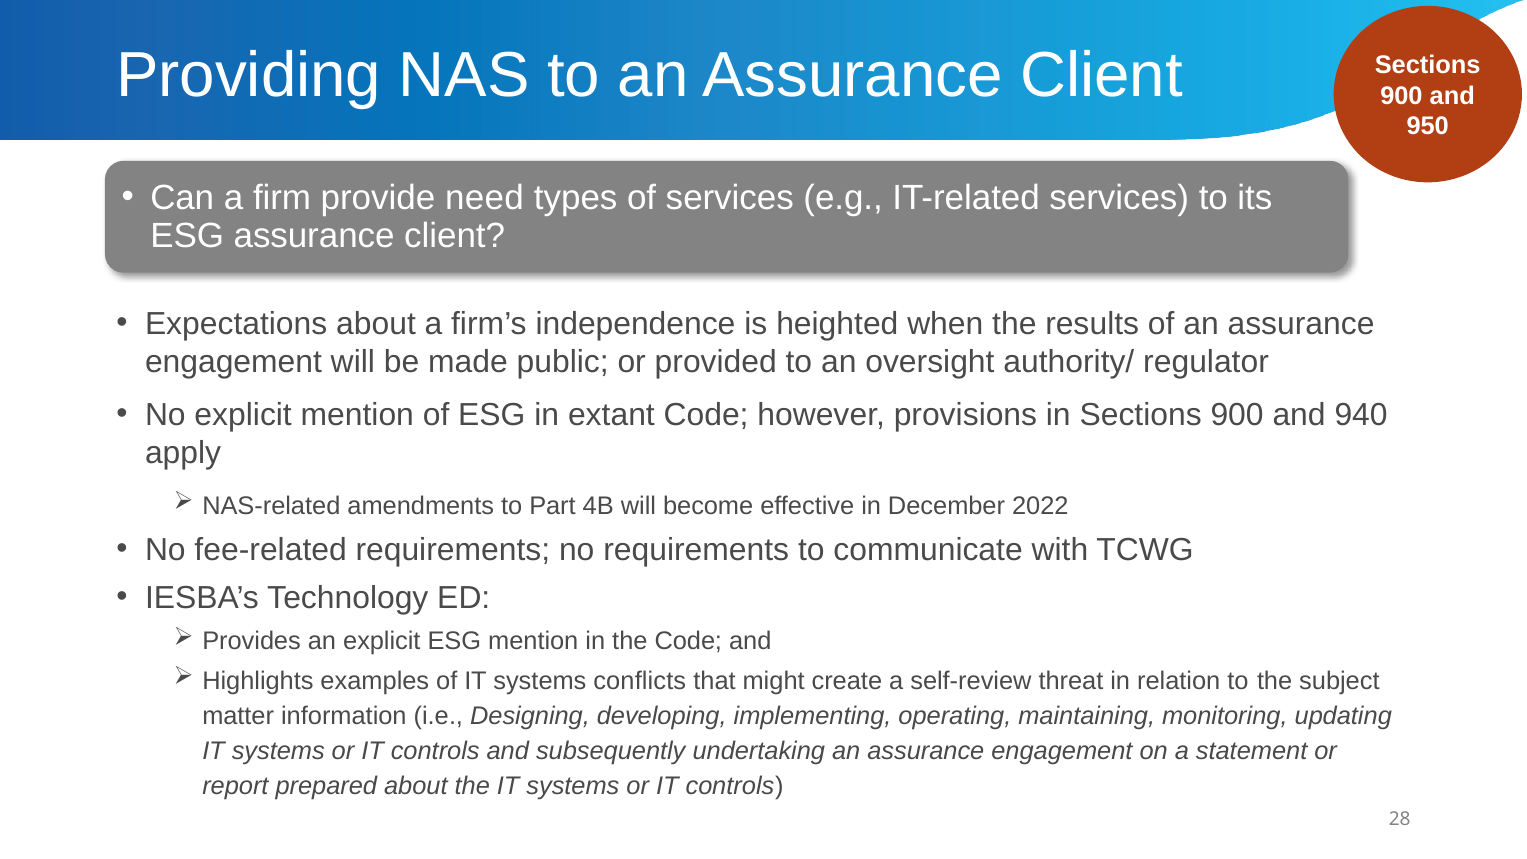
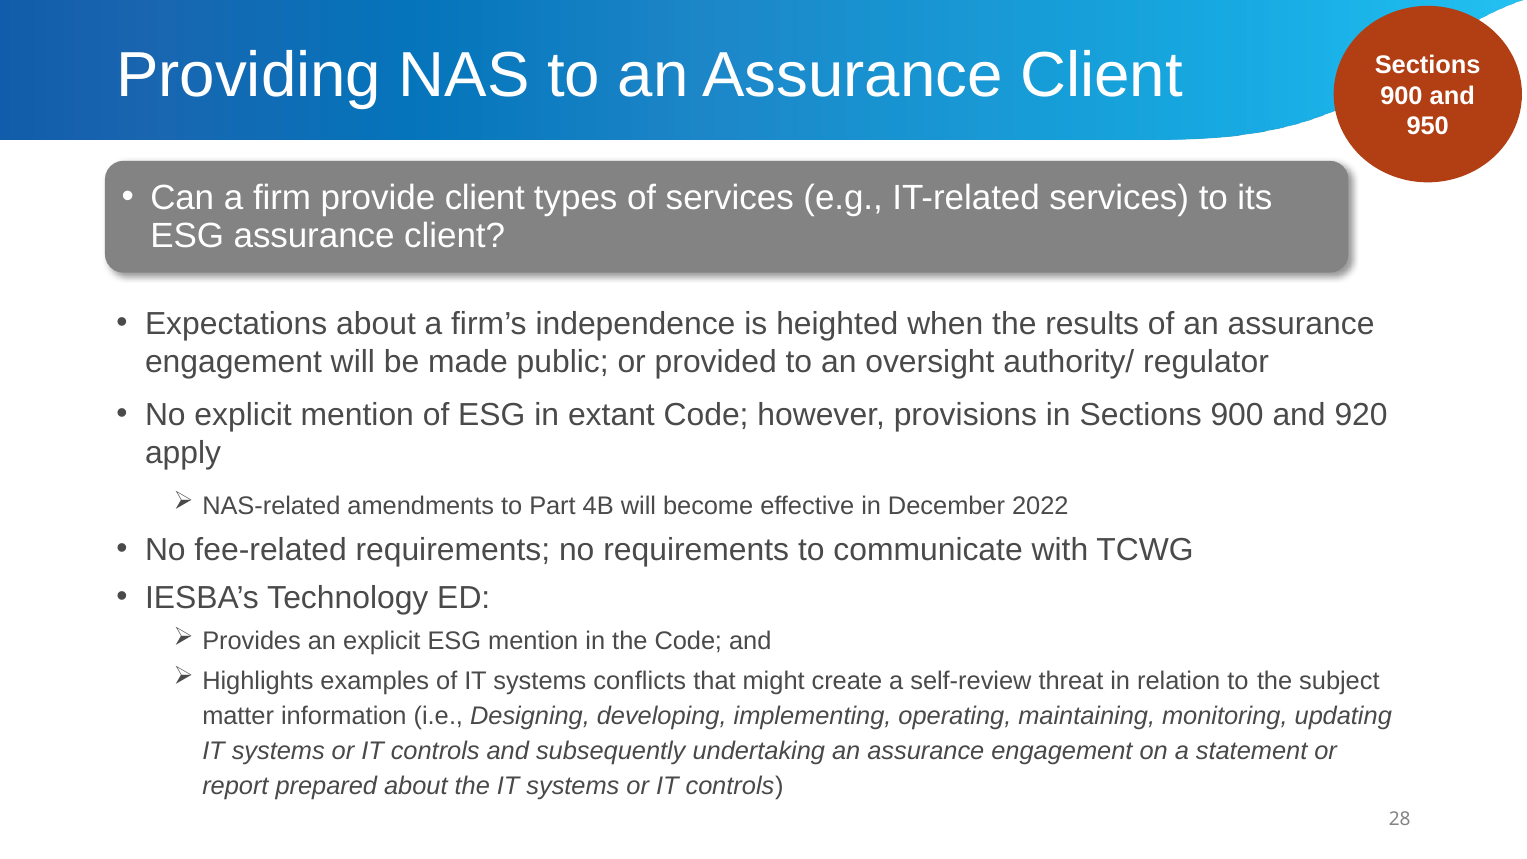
provide need: need -> client
940: 940 -> 920
